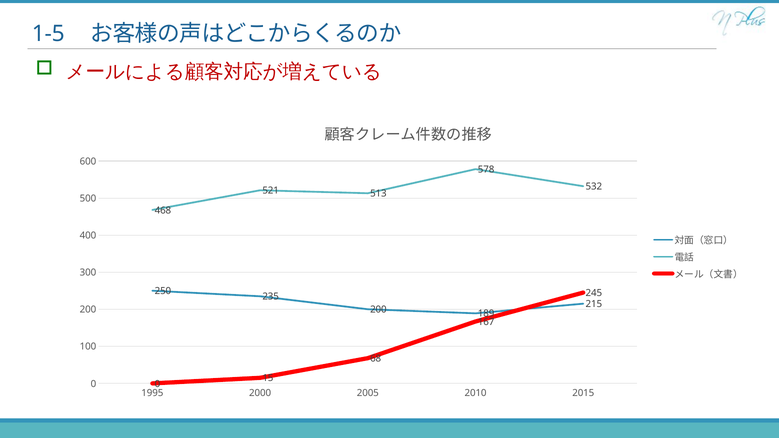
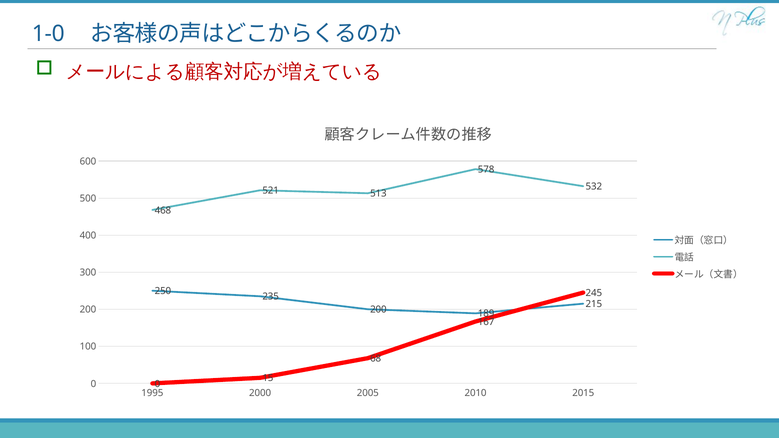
1-5: 1-5 -> 1-0
